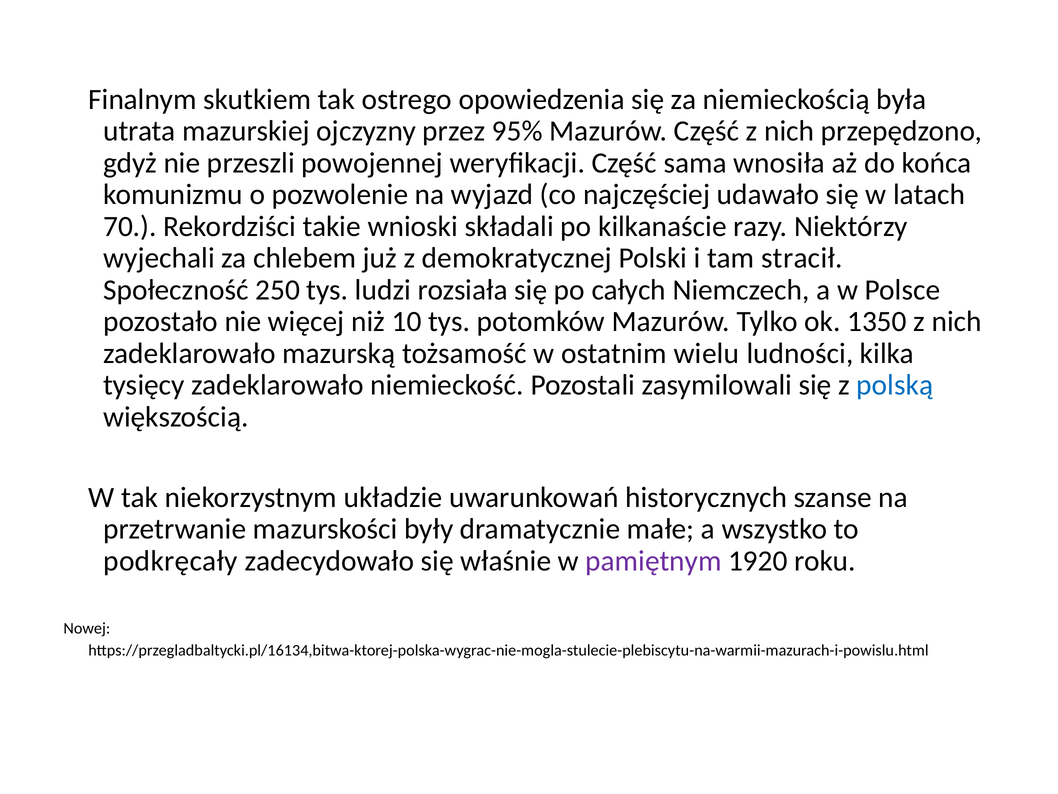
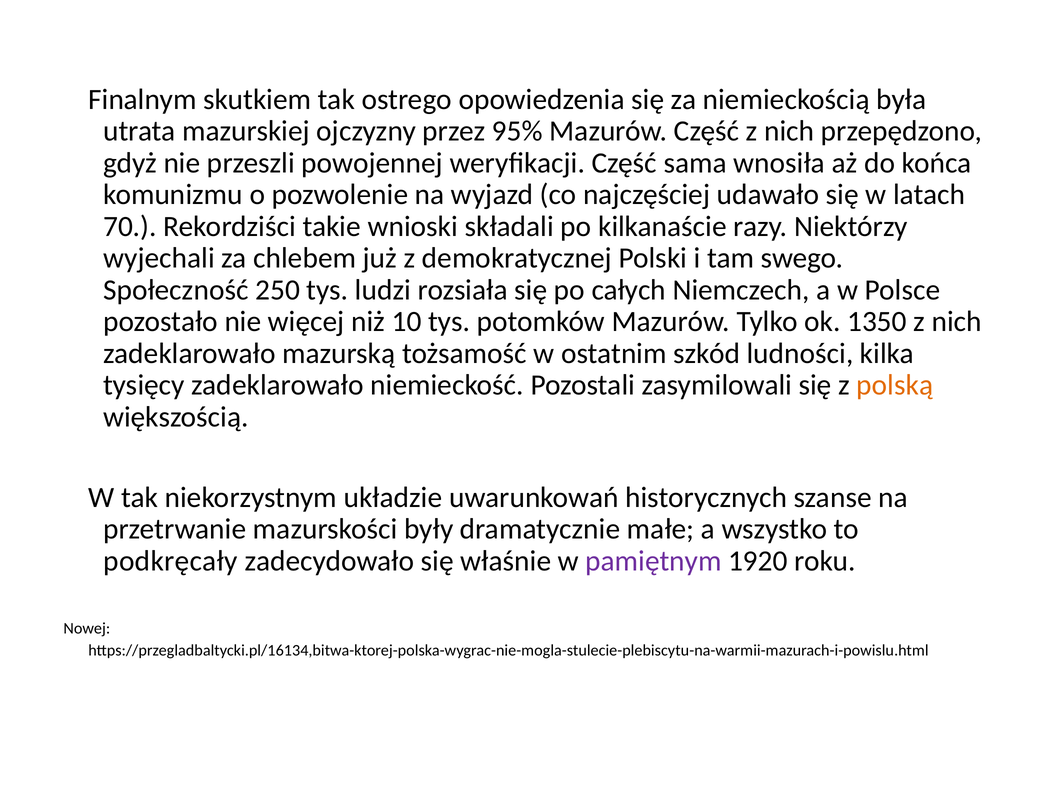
stracił: stracił -> swego
wielu: wielu -> szkód
polską colour: blue -> orange
